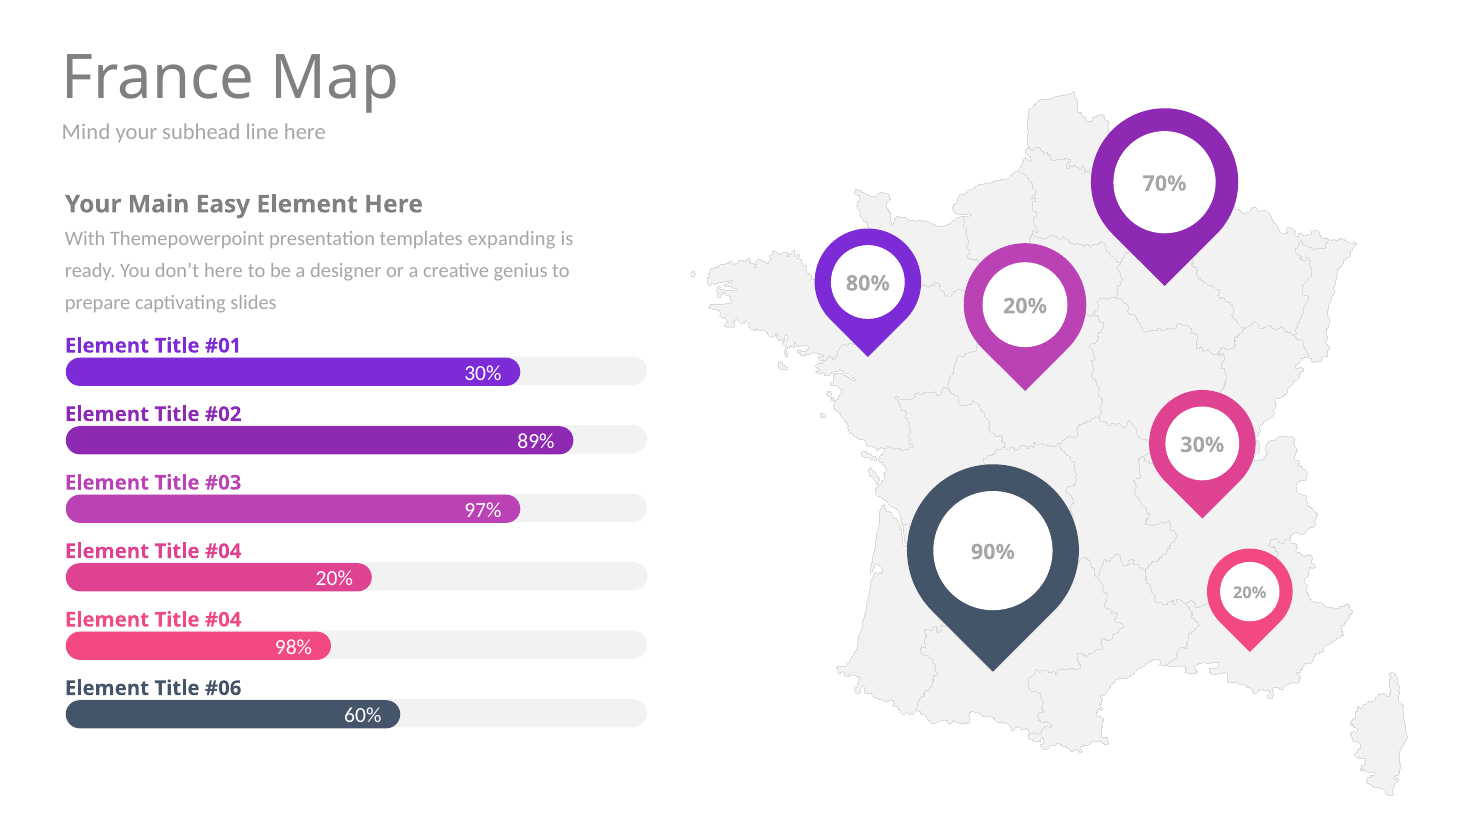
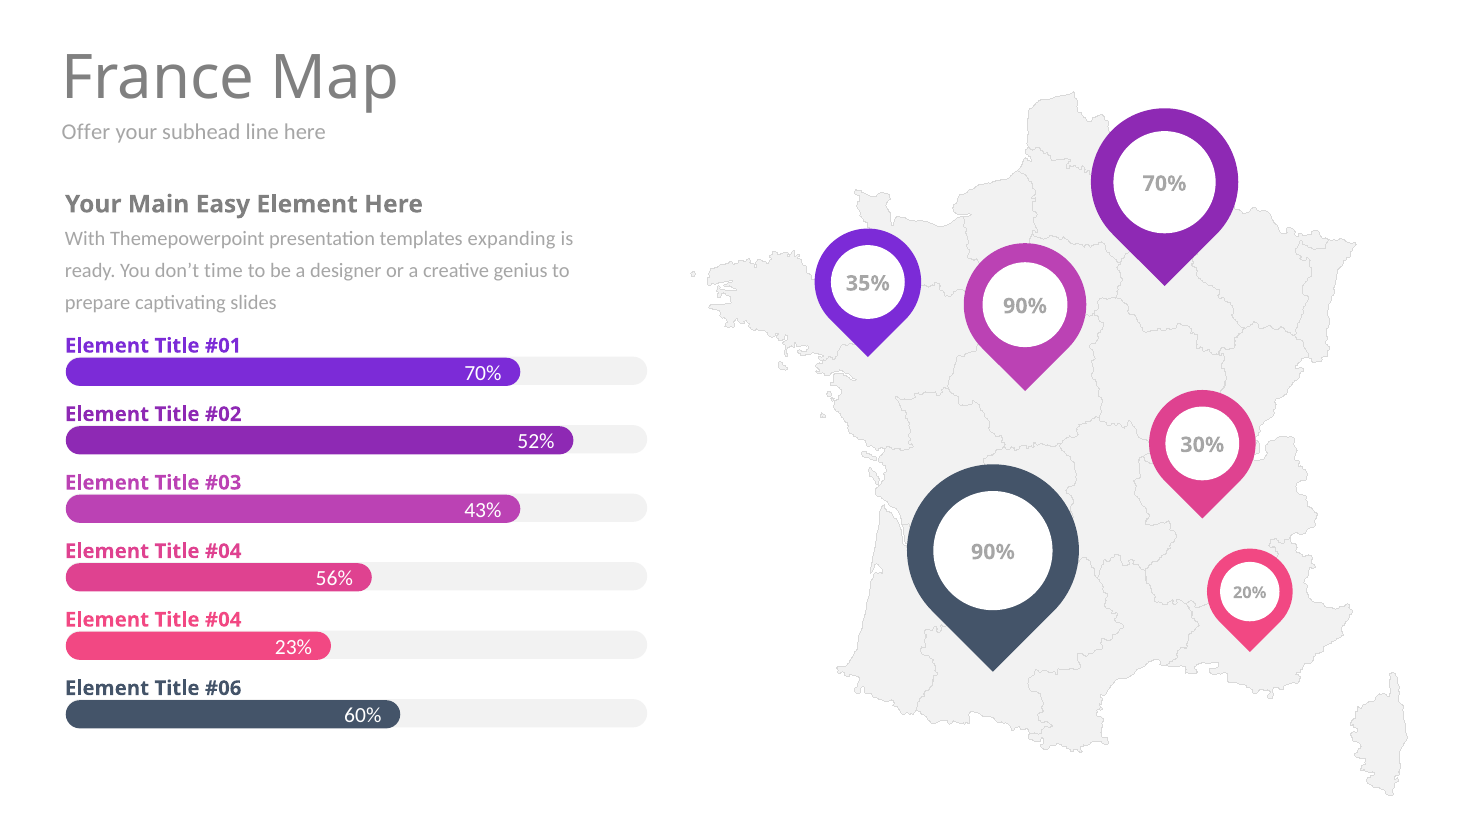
Mind: Mind -> Offer
don’t here: here -> time
80%: 80% -> 35%
20% at (1025, 306): 20% -> 90%
30% at (483, 373): 30% -> 70%
89%: 89% -> 52%
97%: 97% -> 43%
20% at (334, 579): 20% -> 56%
98%: 98% -> 23%
